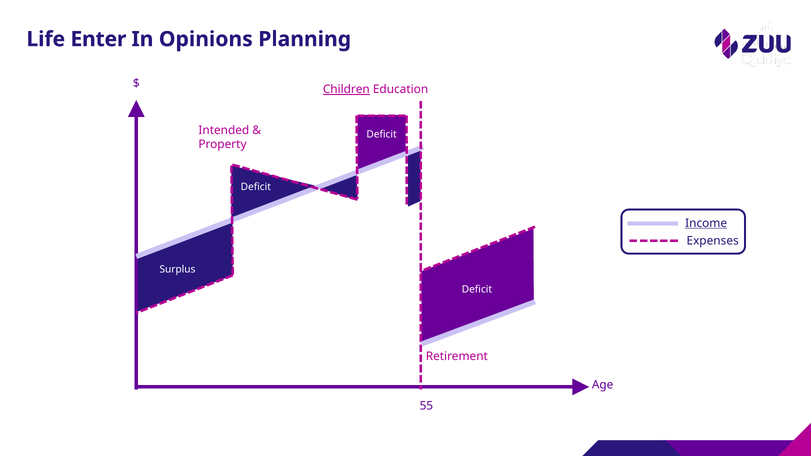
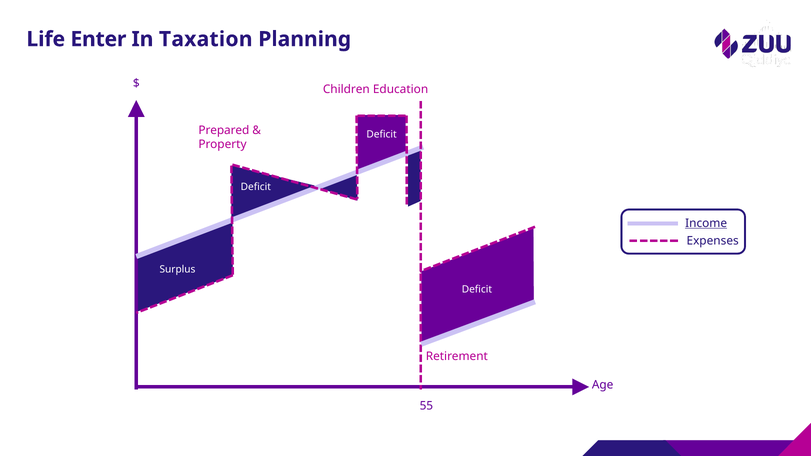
Opinions: Opinions -> Taxation
Children underline: present -> none
Intended: Intended -> Prepared
